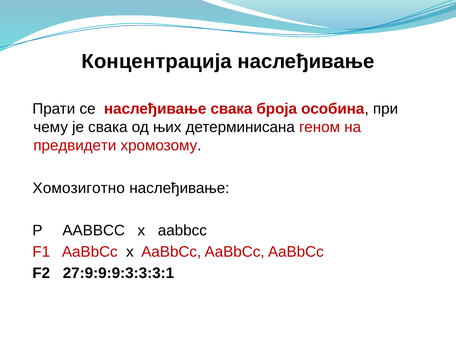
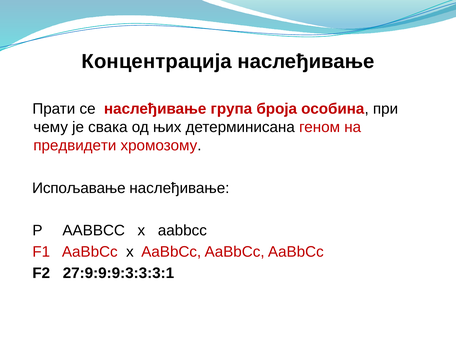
наслеђивање свака: свака -> група
Хомозиготно: Хомозиготно -> Испољавање
